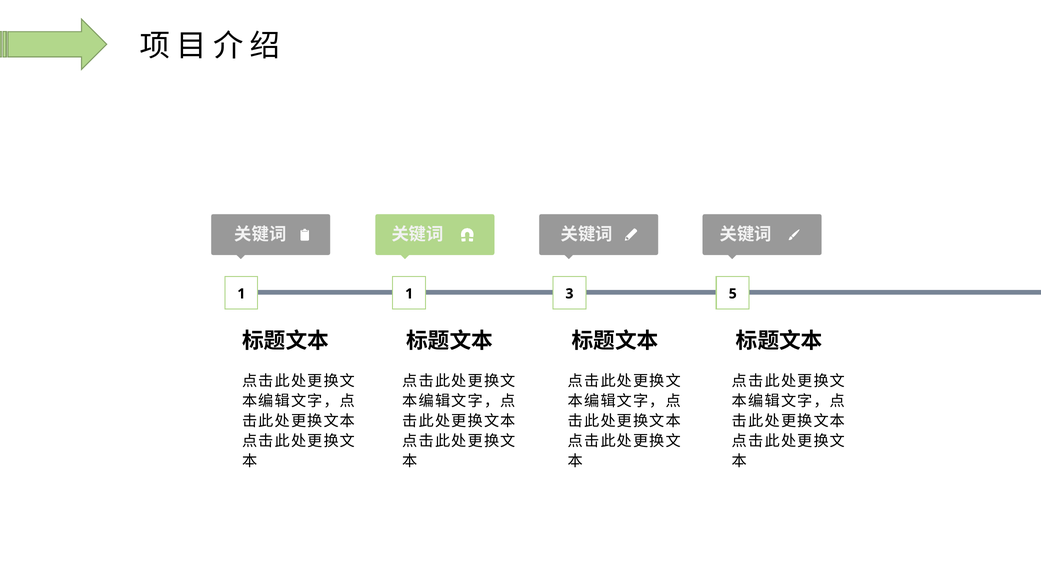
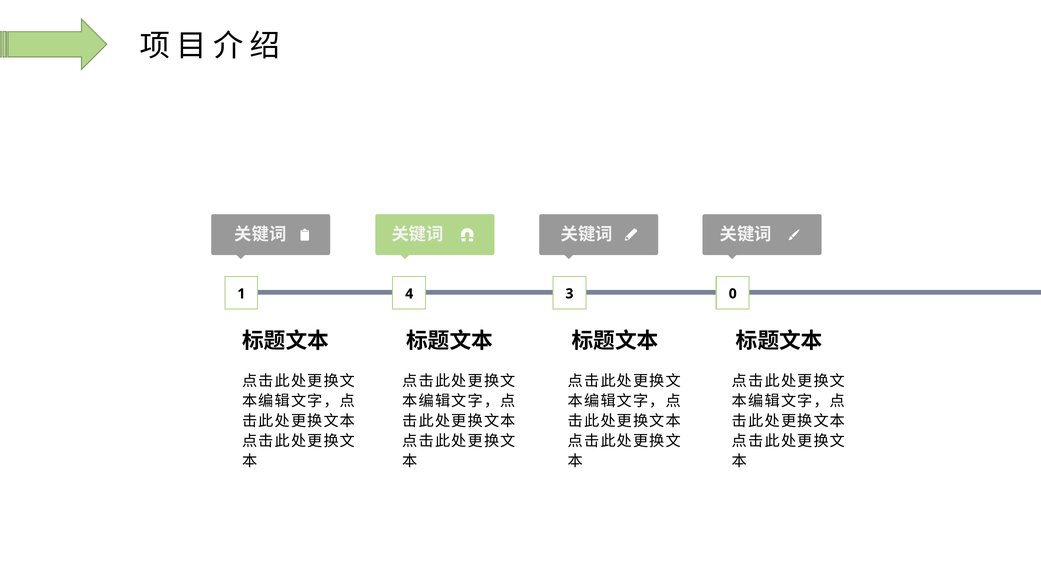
1 1: 1 -> 4
5: 5 -> 0
